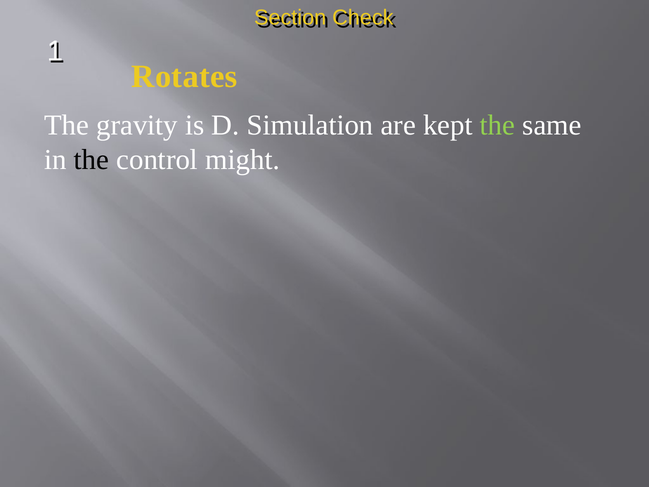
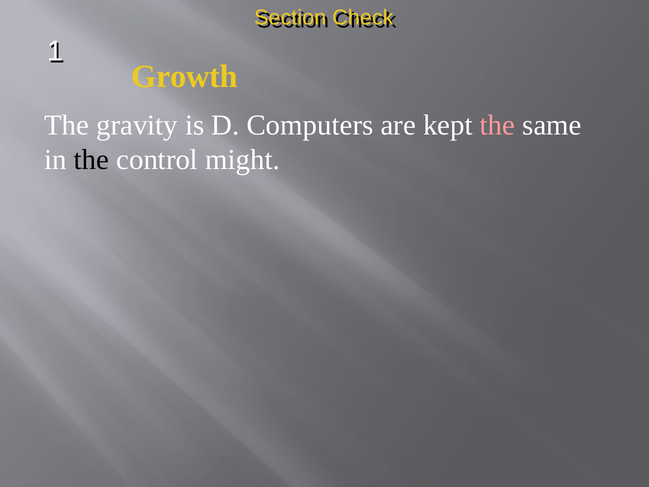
Rotates: Rotates -> Growth
Simulation: Simulation -> Computers
the at (497, 125) colour: light green -> pink
